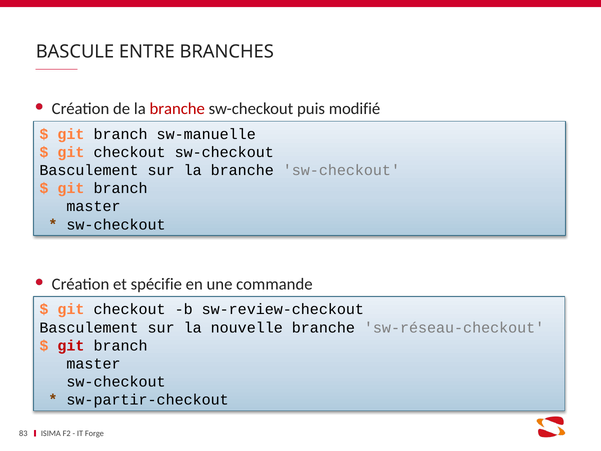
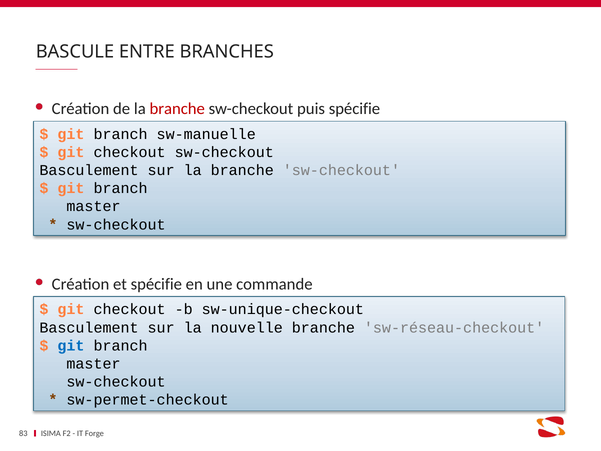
puis modifié: modifié -> spécifie
sw-review-checkout: sw-review-checkout -> sw-unique-checkout
git at (71, 345) colour: red -> blue
sw-partir-checkout: sw-partir-checkout -> sw-permet-checkout
